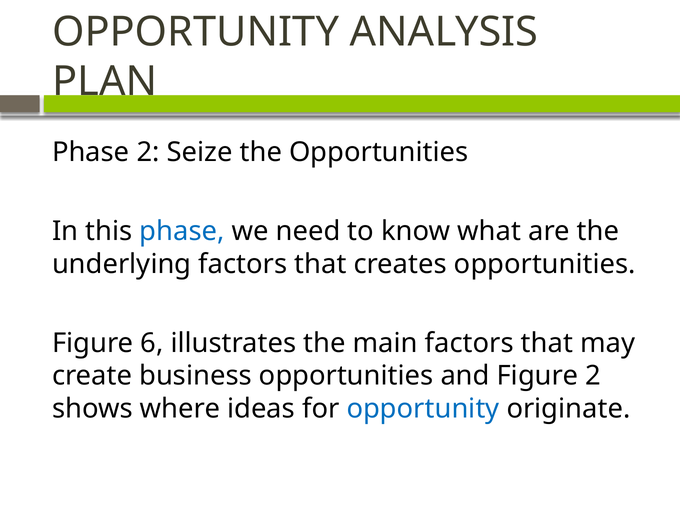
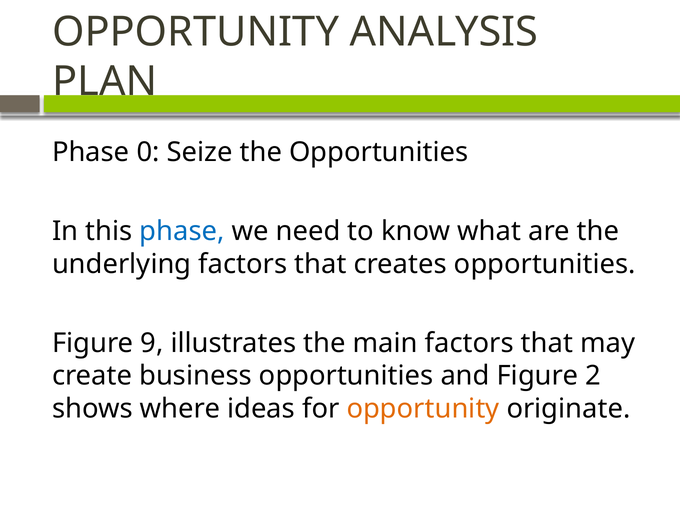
Phase 2: 2 -> 0
6: 6 -> 9
opportunity at (423, 409) colour: blue -> orange
